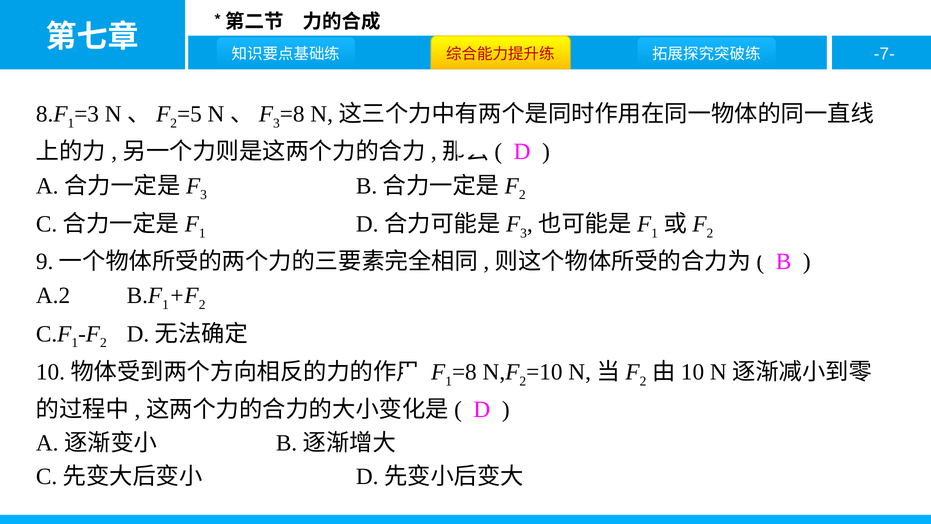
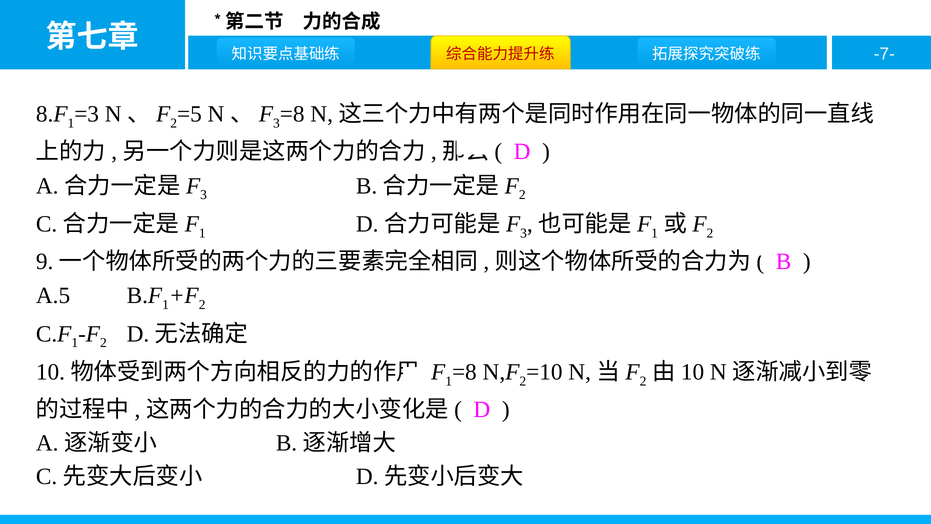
A.2: A.2 -> A.5
